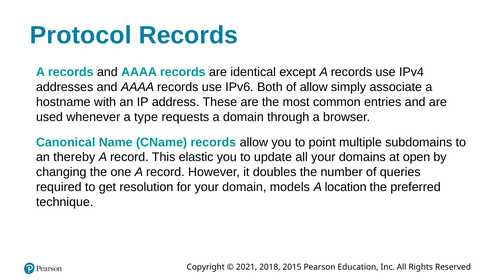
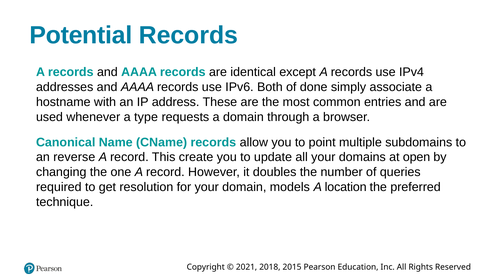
Protocol: Protocol -> Potential
of allow: allow -> done
thereby: thereby -> reverse
elastic: elastic -> create
